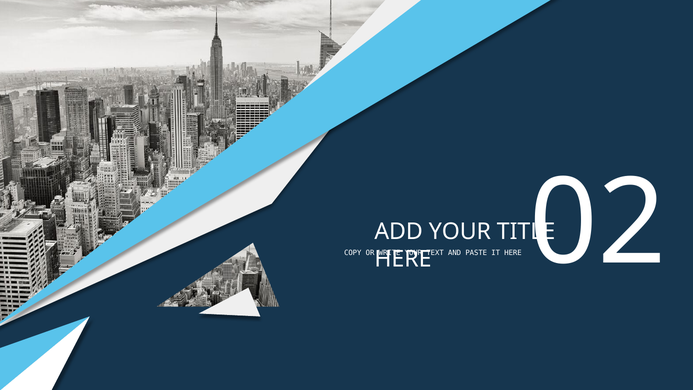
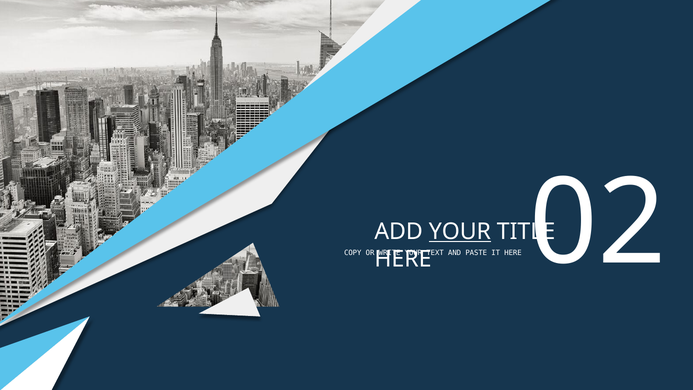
YOUR at (460, 232) underline: none -> present
